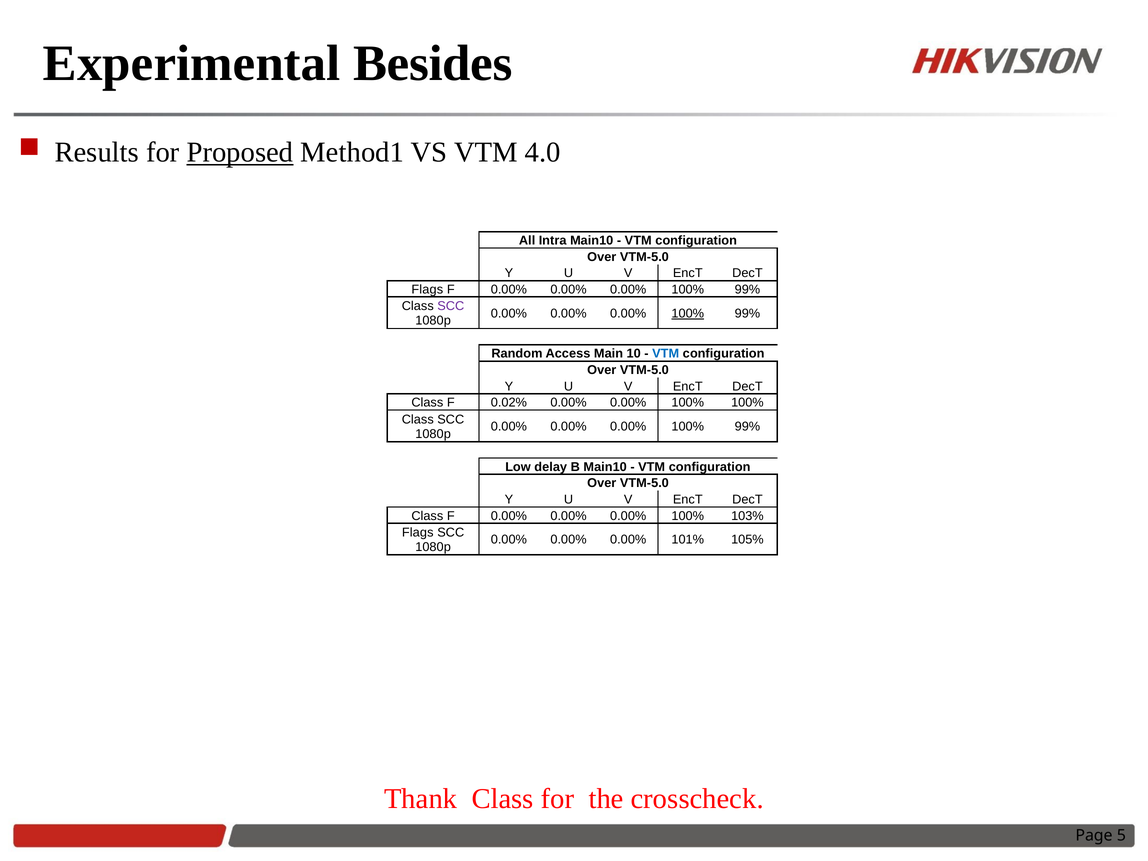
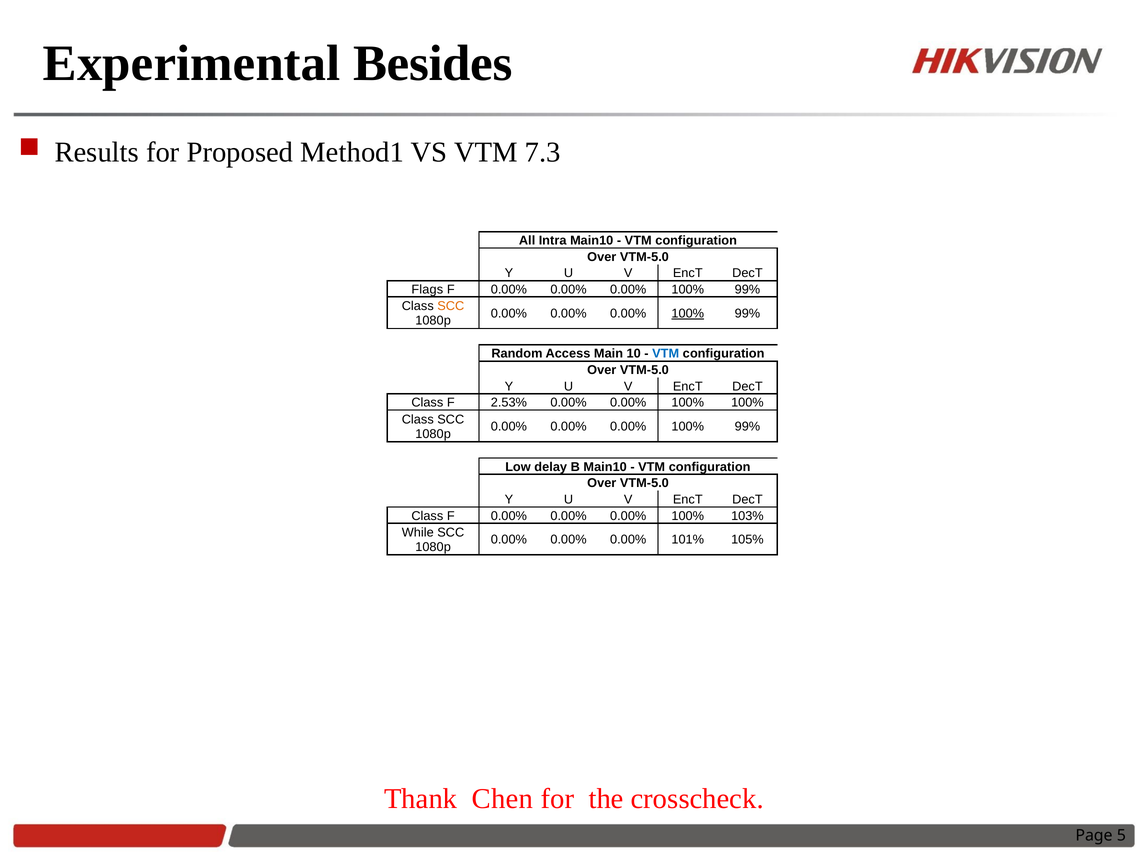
Proposed underline: present -> none
4.0: 4.0 -> 7.3
SCC at (451, 306) colour: purple -> orange
0.02%: 0.02% -> 2.53%
Flags at (418, 533): Flags -> While
Thank Class: Class -> Chen
